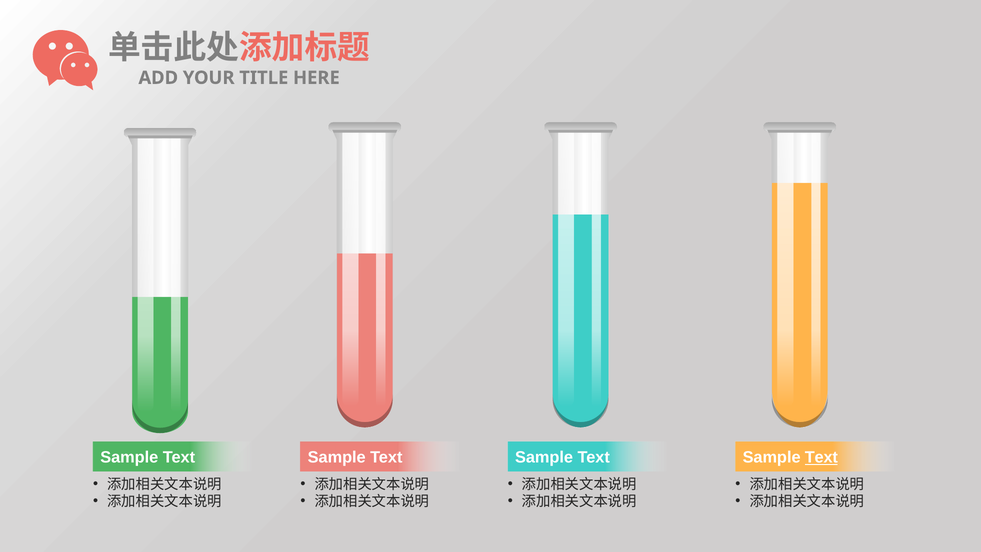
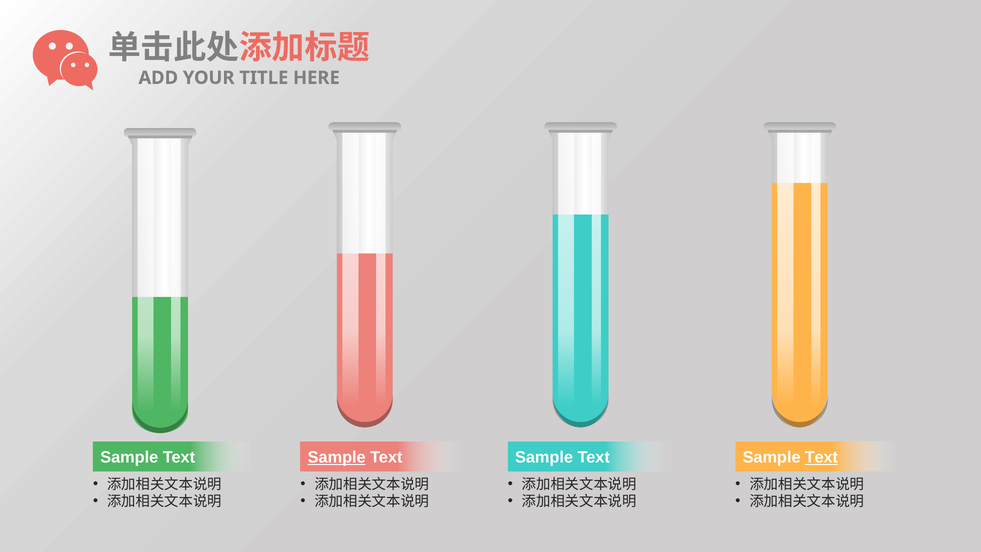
Sample at (337, 457) underline: none -> present
